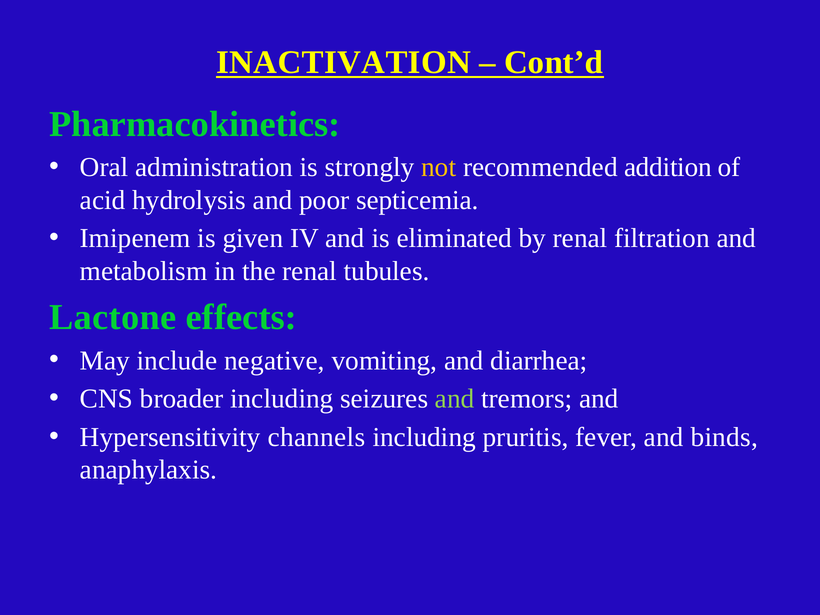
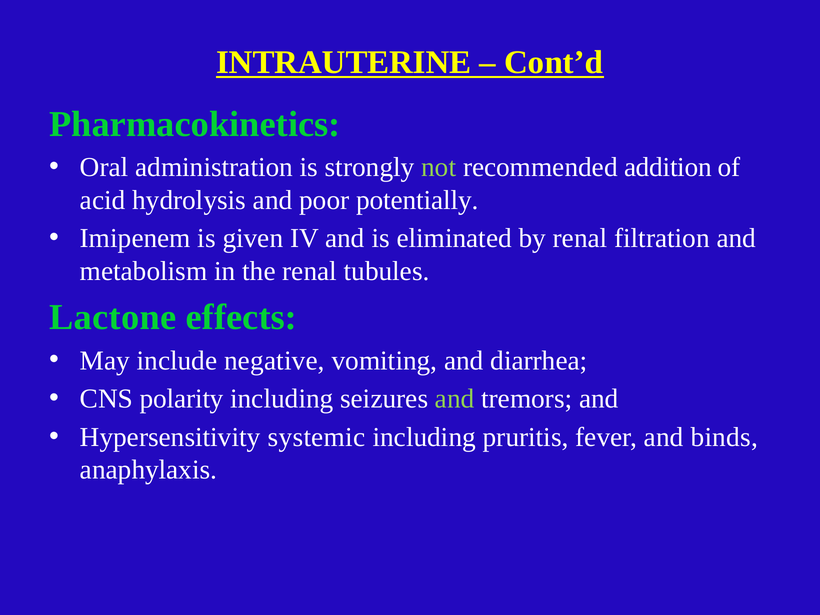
INACTIVATION: INACTIVATION -> INTRAUTERINE
not colour: yellow -> light green
septicemia: septicemia -> potentially
broader: broader -> polarity
channels: channels -> systemic
